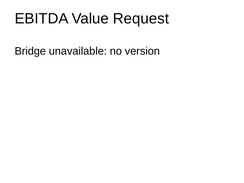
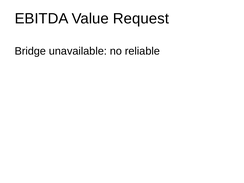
version: version -> reliable
